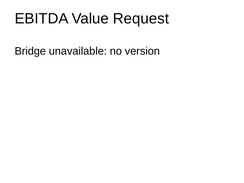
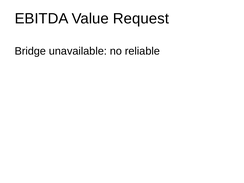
version: version -> reliable
